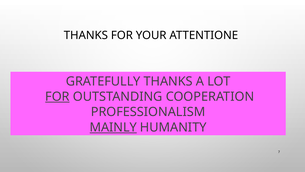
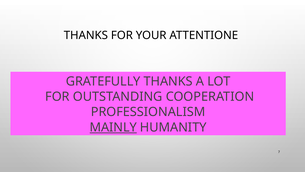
FOR at (57, 97) underline: present -> none
